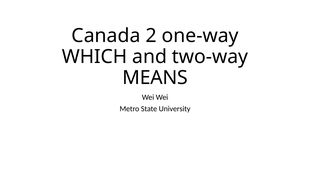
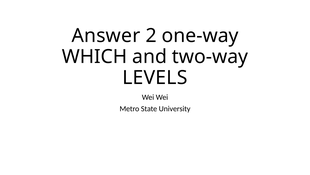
Canada: Canada -> Answer
MEANS: MEANS -> LEVELS
